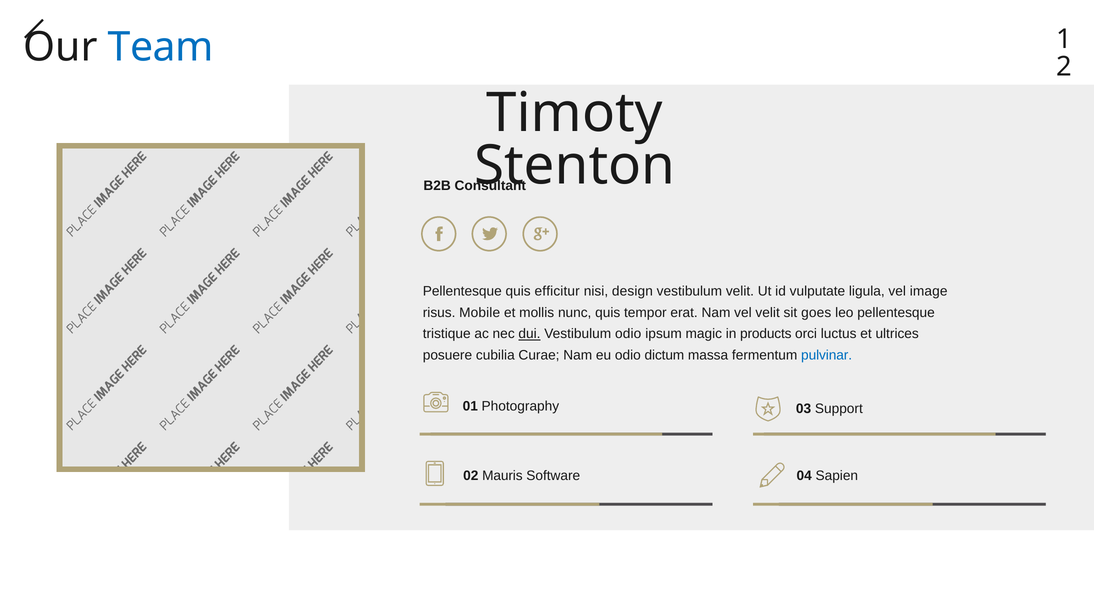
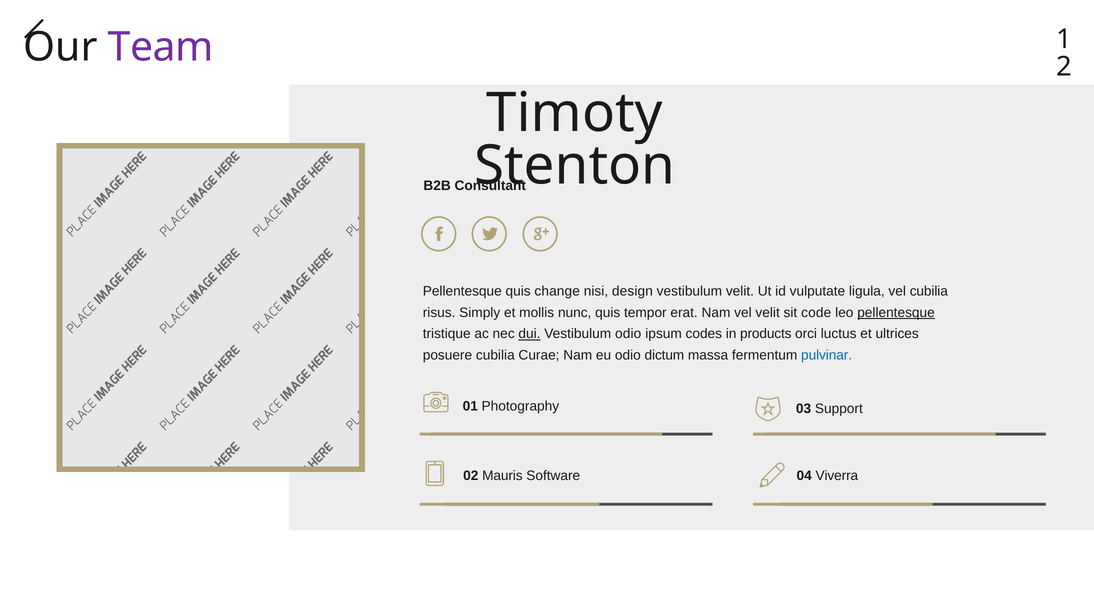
Team colour: blue -> purple
efficitur: efficitur -> change
vel image: image -> cubilia
Mobile: Mobile -> Simply
goes: goes -> code
pellentesque at (896, 312) underline: none -> present
magic: magic -> codes
Sapien: Sapien -> Viverra
